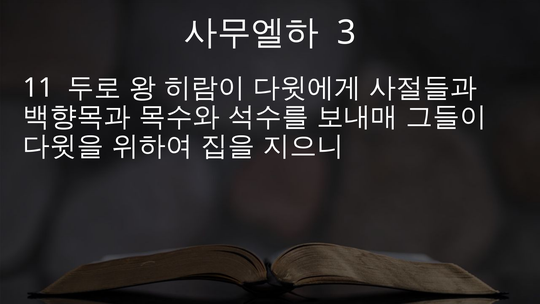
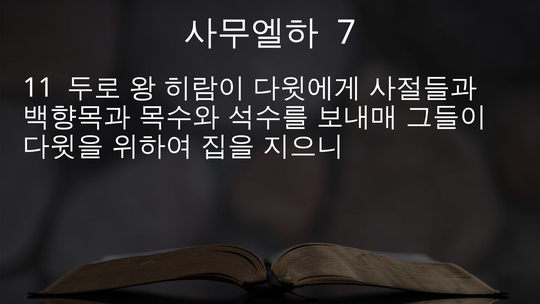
3: 3 -> 7
